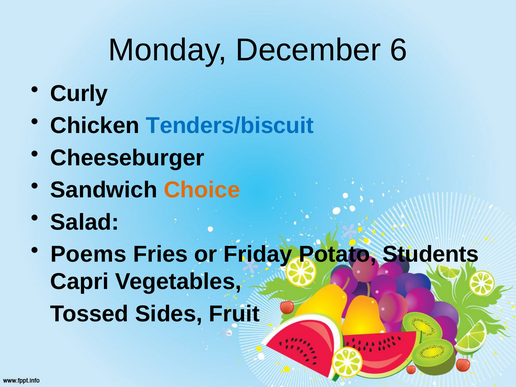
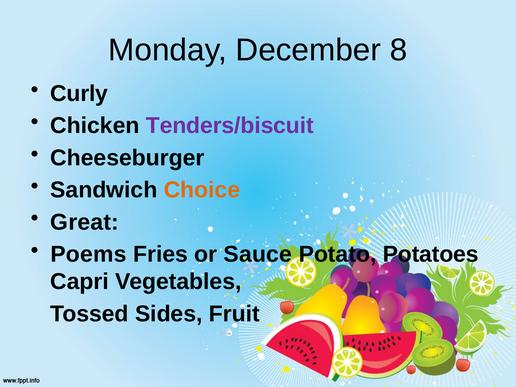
6: 6 -> 8
Tenders/biscuit colour: blue -> purple
Salad: Salad -> Great
Friday: Friday -> Sauce
Students: Students -> Potatoes
